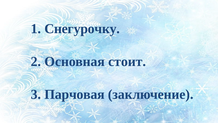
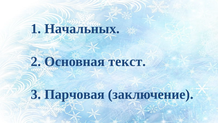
Снегурочку: Снегурочку -> Начальных
стоит: стоит -> текст
